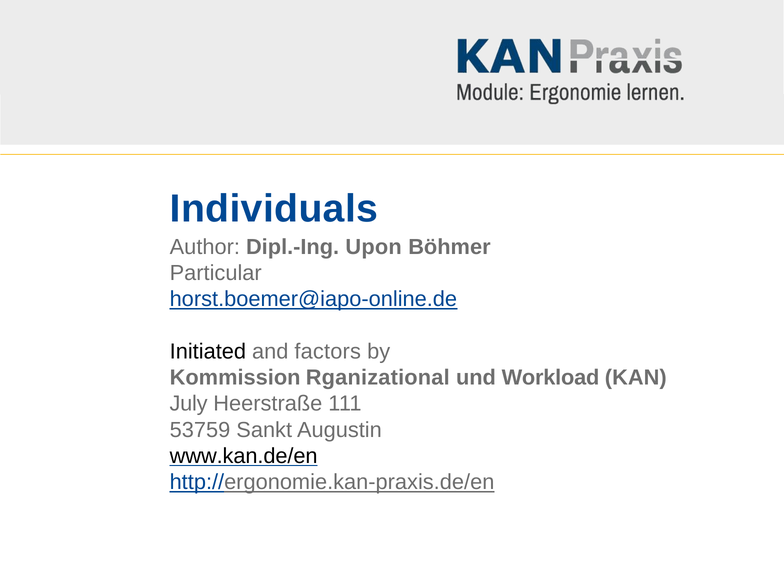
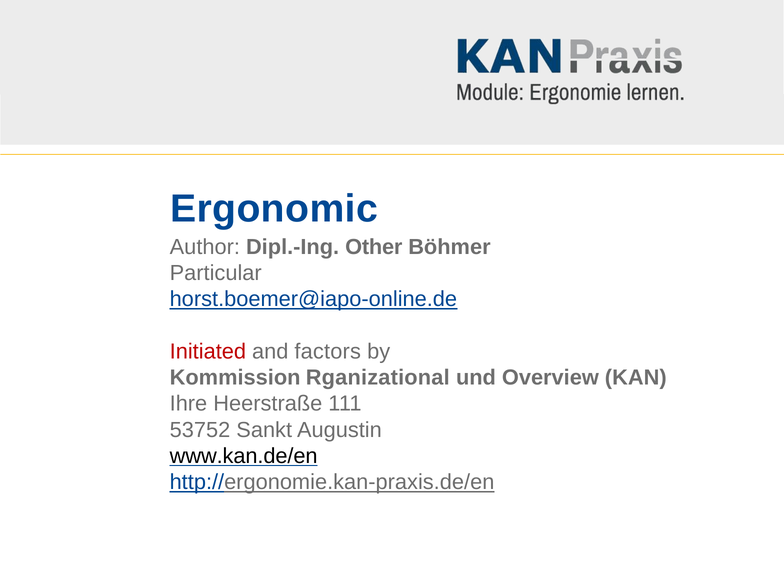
Individuals: Individuals -> Ergonomic
Upon: Upon -> Other
Initiated colour: black -> red
Workload: Workload -> Overview
July: July -> Ihre
53759: 53759 -> 53752
